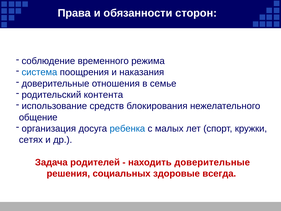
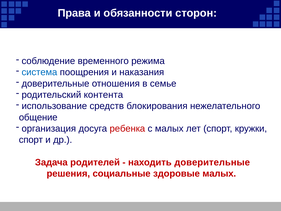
ребенка colour: blue -> red
сетях at (31, 140): сетях -> спорт
социальных: социальных -> социальные
здоровые всегда: всегда -> малых
